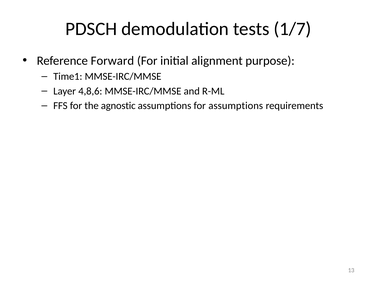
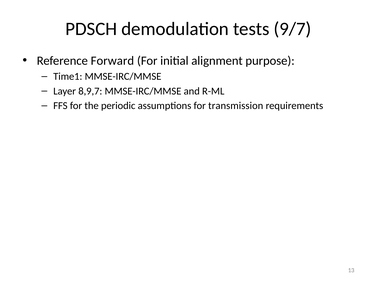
1/7: 1/7 -> 9/7
4,8,6: 4,8,6 -> 8,9,7
agnostic: agnostic -> periodic
for assumptions: assumptions -> transmission
